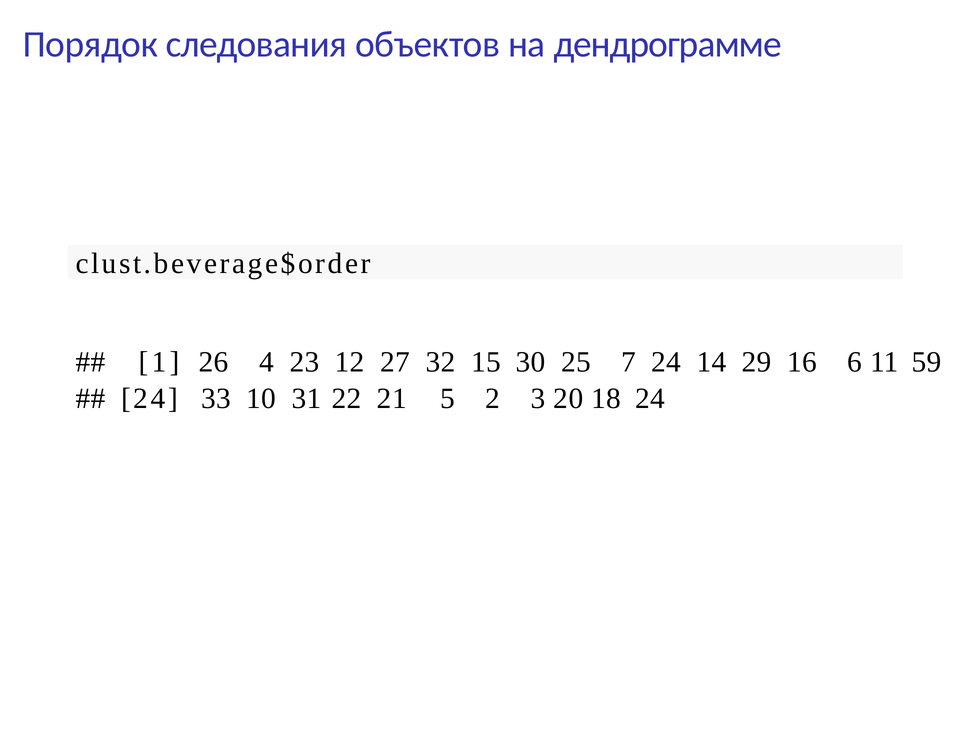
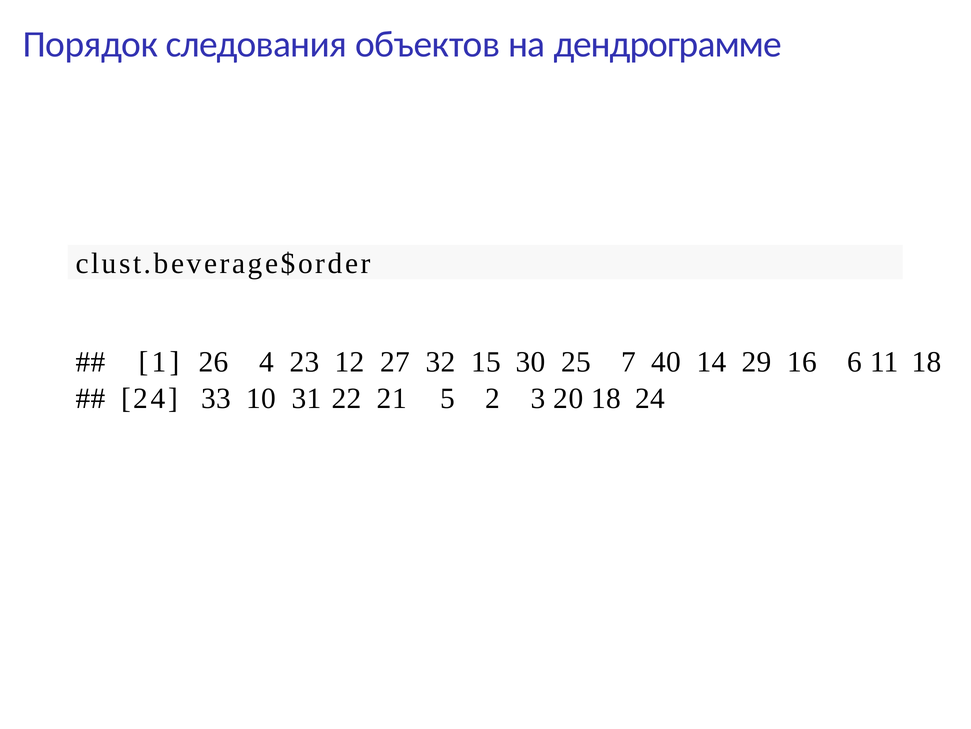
7 24: 24 -> 40
11 59: 59 -> 18
